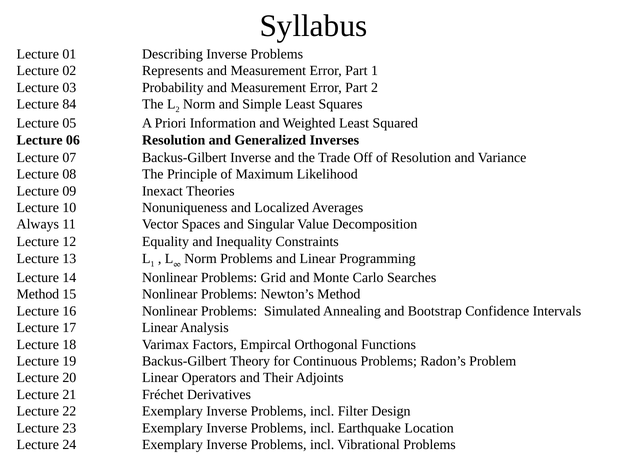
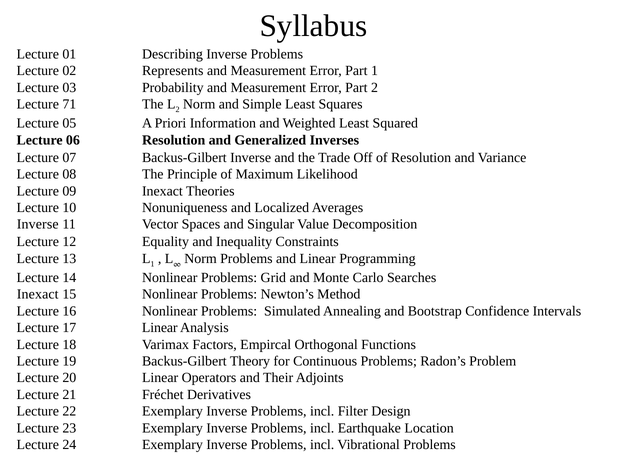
84: 84 -> 71
Always at (38, 224): Always -> Inverse
Method at (38, 294): Method -> Inexact
